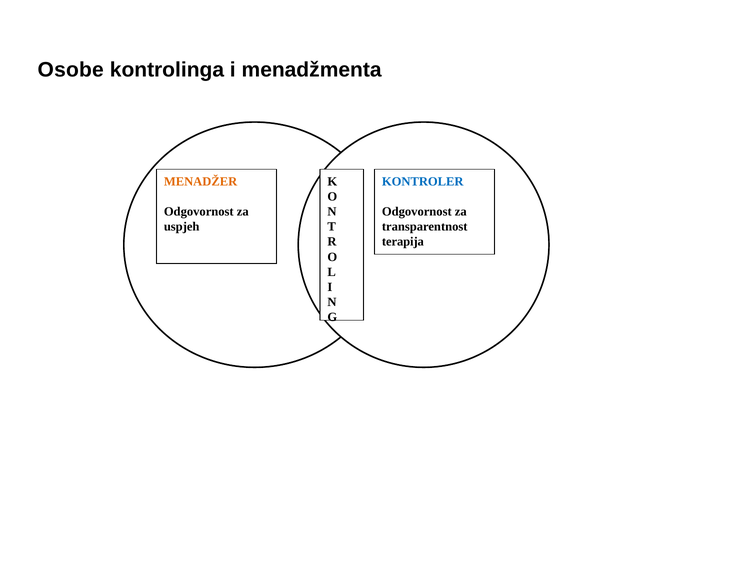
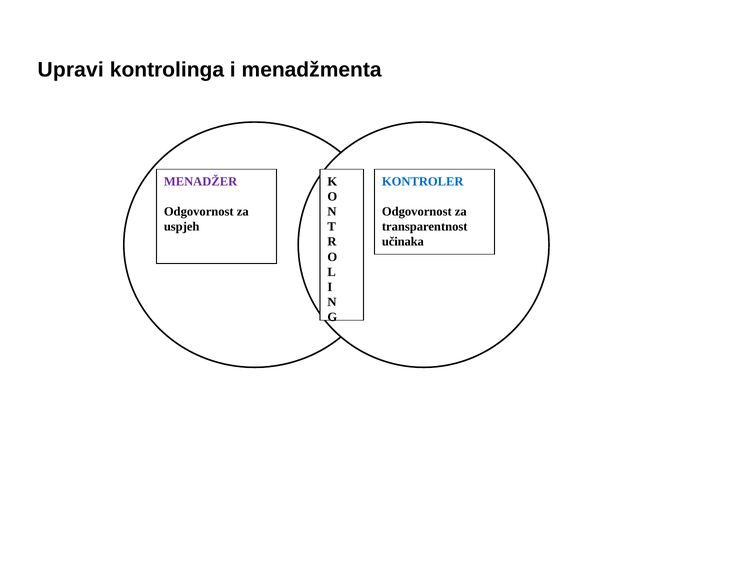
Osobe: Osobe -> Upravi
MENADŽER colour: orange -> purple
terapija: terapija -> učinaka
